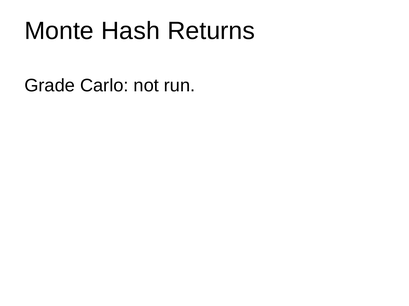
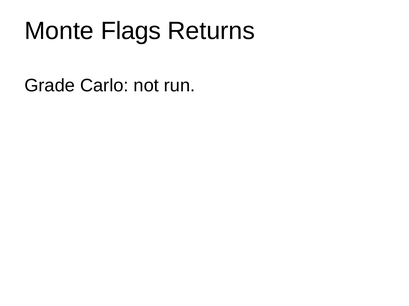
Hash: Hash -> Flags
